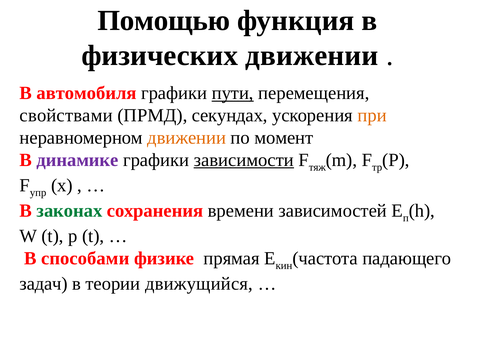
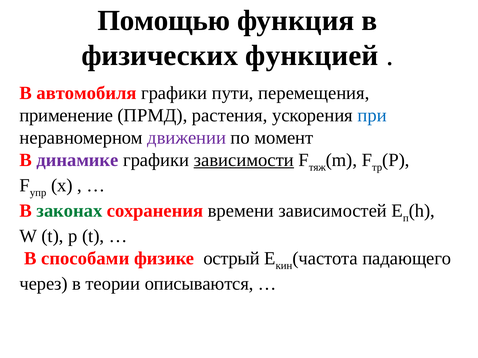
физических движении: движении -> функцией
пути underline: present -> none
свойствами: свойствами -> применение
секундах: секундах -> растения
при colour: orange -> blue
движении at (187, 138) colour: orange -> purple
прямая: прямая -> острый
задач: задач -> через
движущийся: движущийся -> описываются
